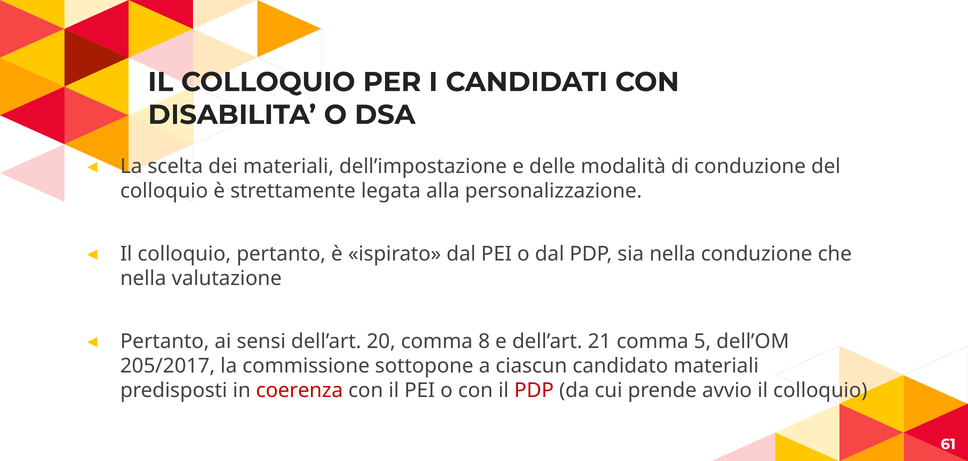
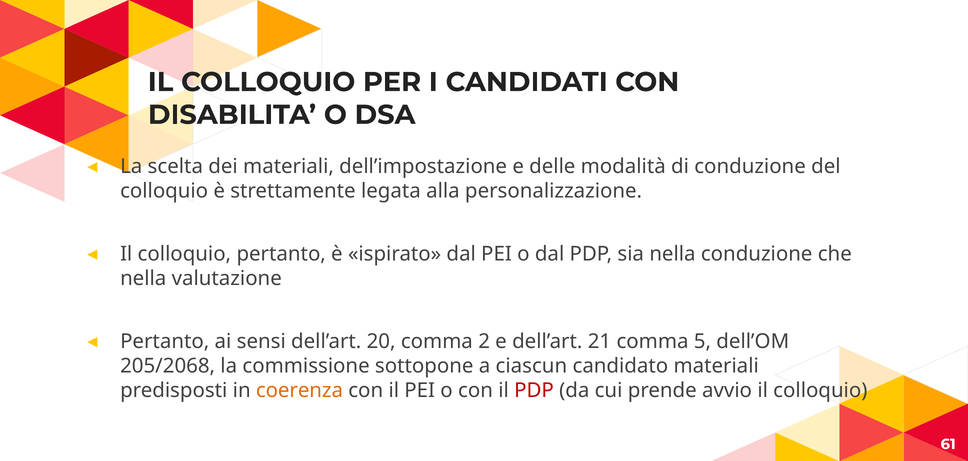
8: 8 -> 2
205/2017: 205/2017 -> 205/2068
coerenza colour: red -> orange
